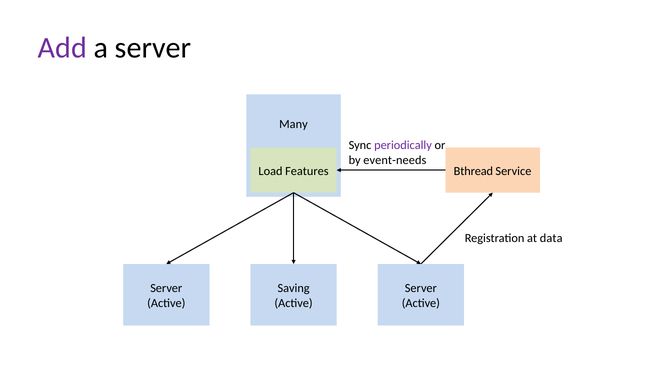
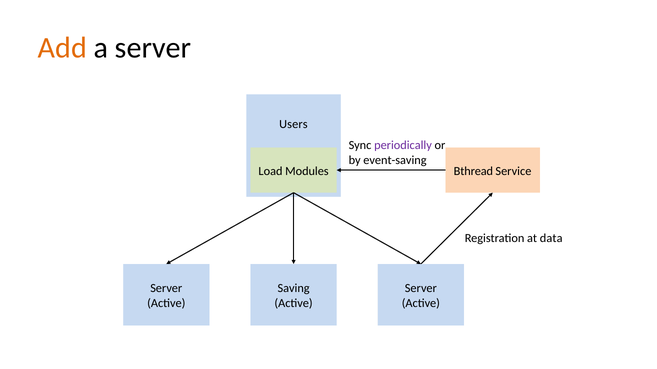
Add colour: purple -> orange
Many: Many -> Users
event-needs: event-needs -> event-saving
Features: Features -> Modules
